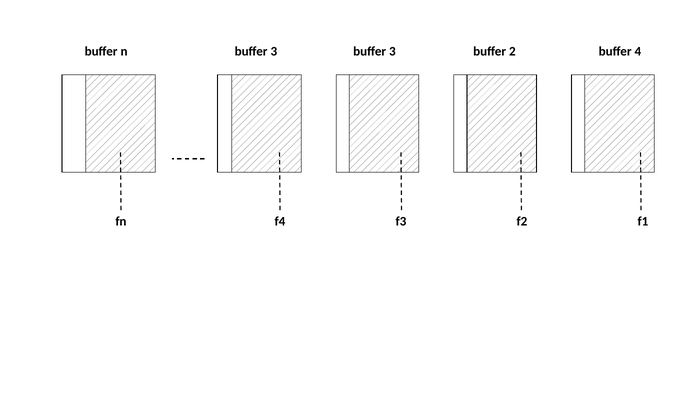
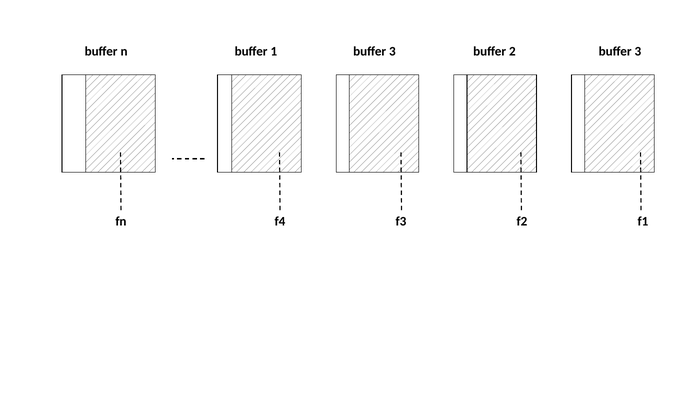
3 at (274, 52): 3 -> 1
4 at (638, 52): 4 -> 3
